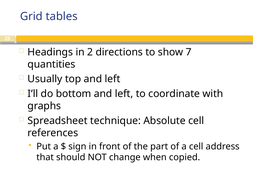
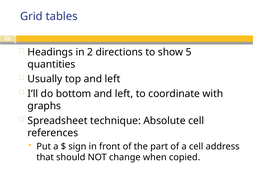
7: 7 -> 5
